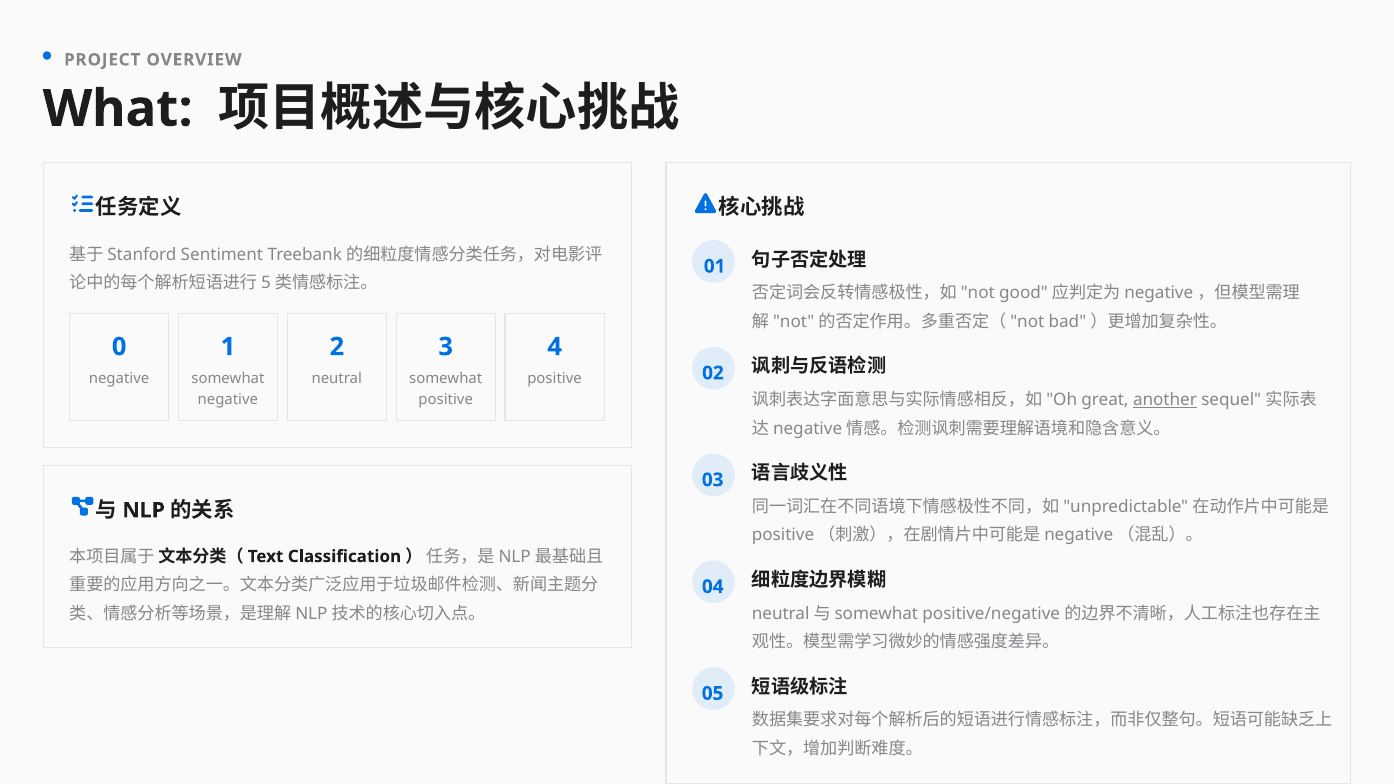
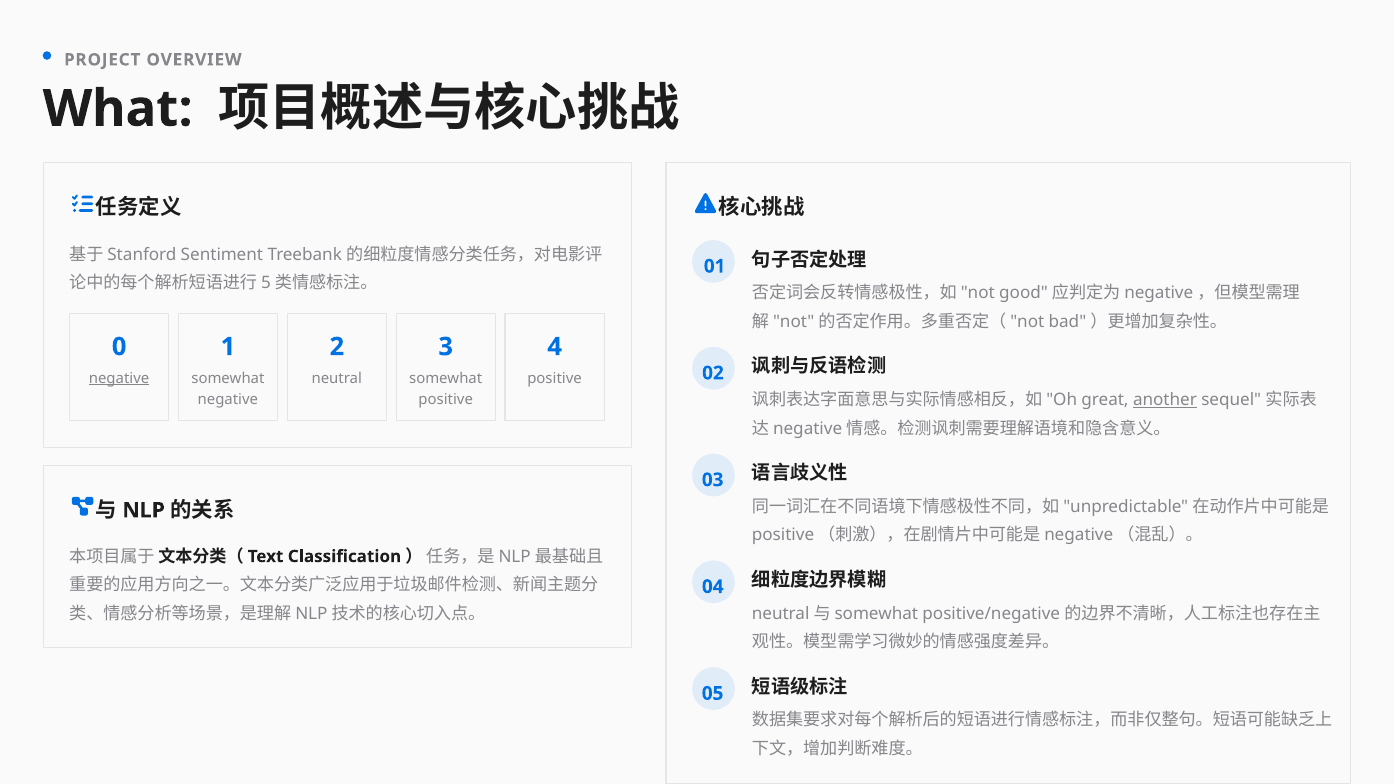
negative at (119, 378) underline: none -> present
